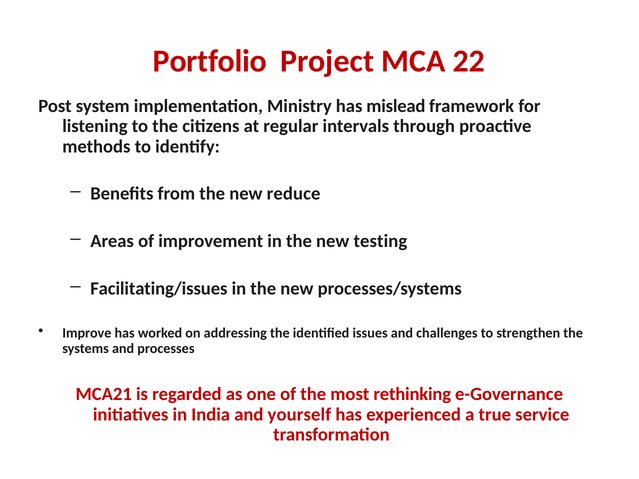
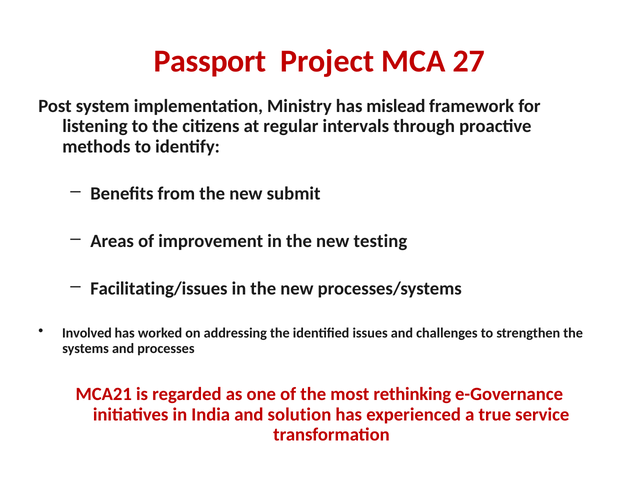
Portfolio: Portfolio -> Passport
22: 22 -> 27
reduce: reduce -> submit
Improve: Improve -> Involved
yourself: yourself -> solution
